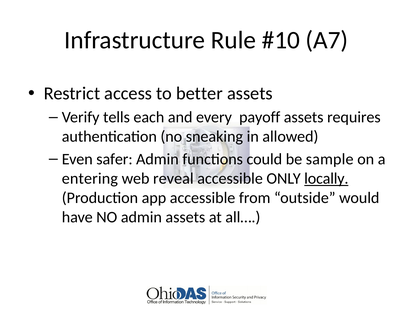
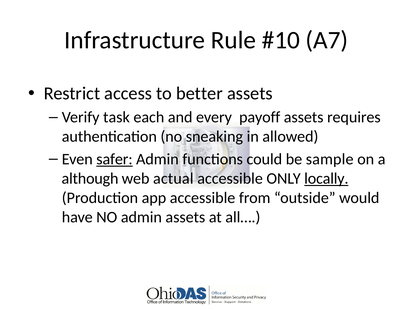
tells: tells -> task
safer underline: none -> present
entering: entering -> although
reveal: reveal -> actual
